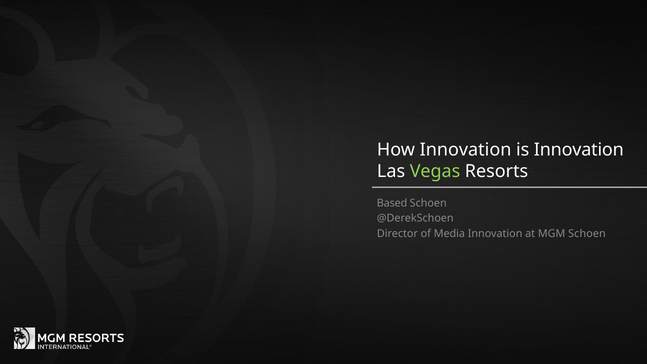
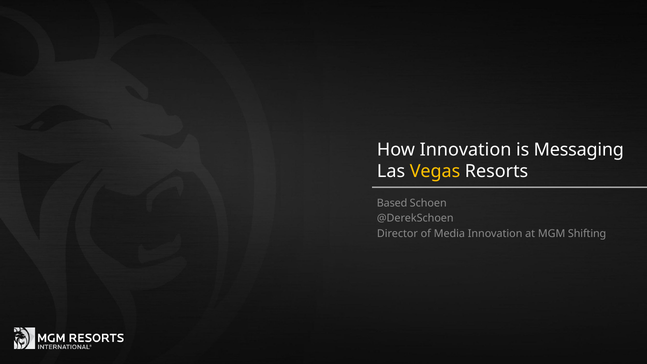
is Innovation: Innovation -> Messaging
Vegas colour: light green -> yellow
MGM Schoen: Schoen -> Shifting
